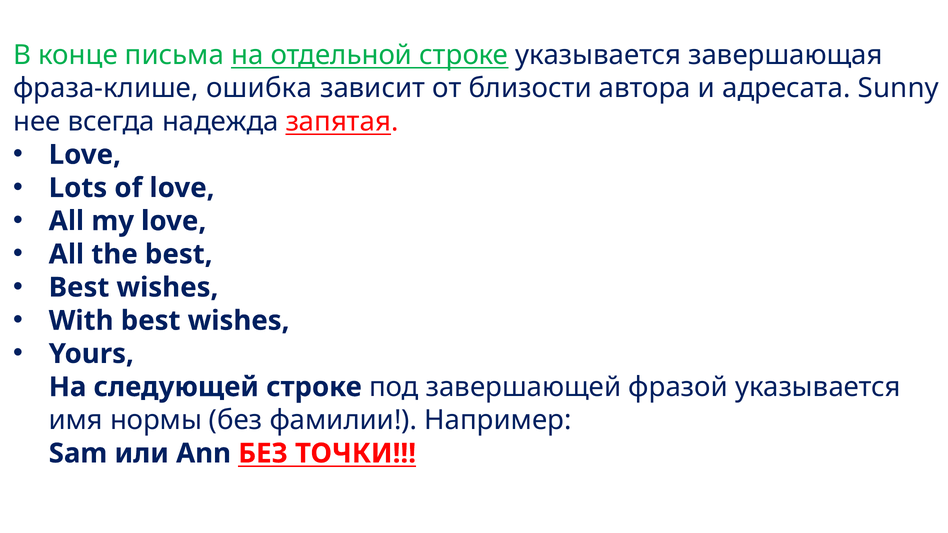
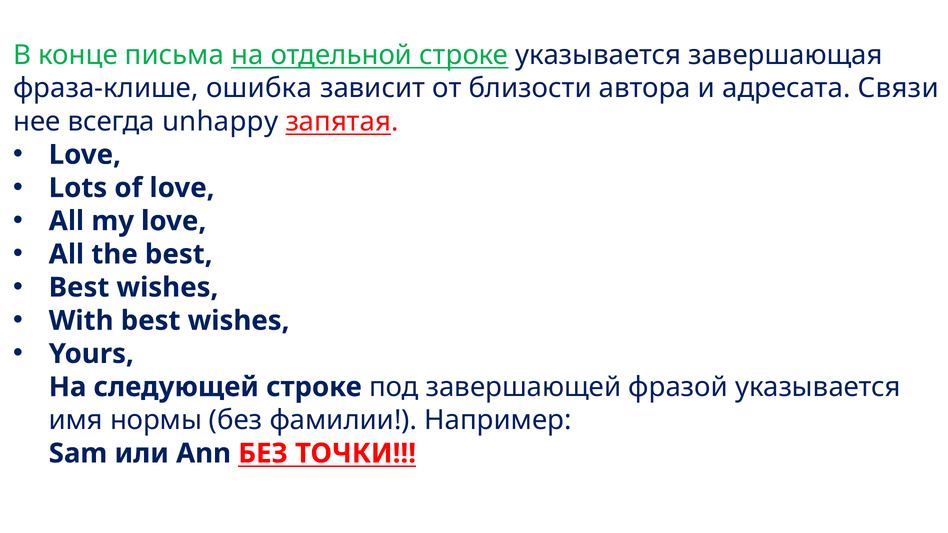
Sunny: Sunny -> Связи
надежда: надежда -> unhappy
